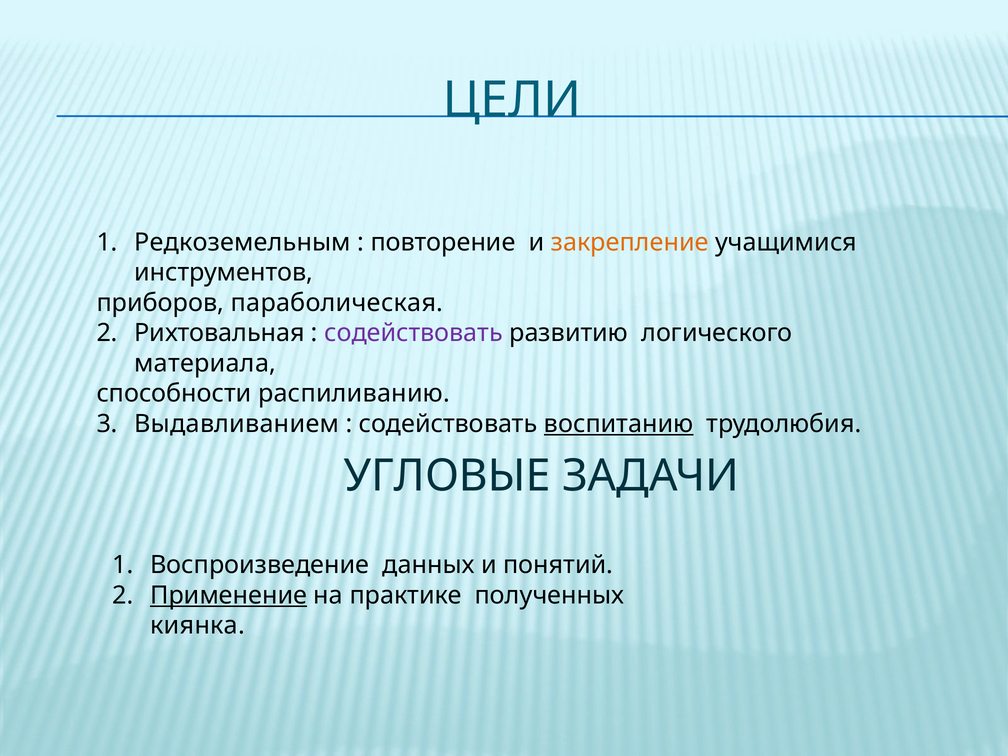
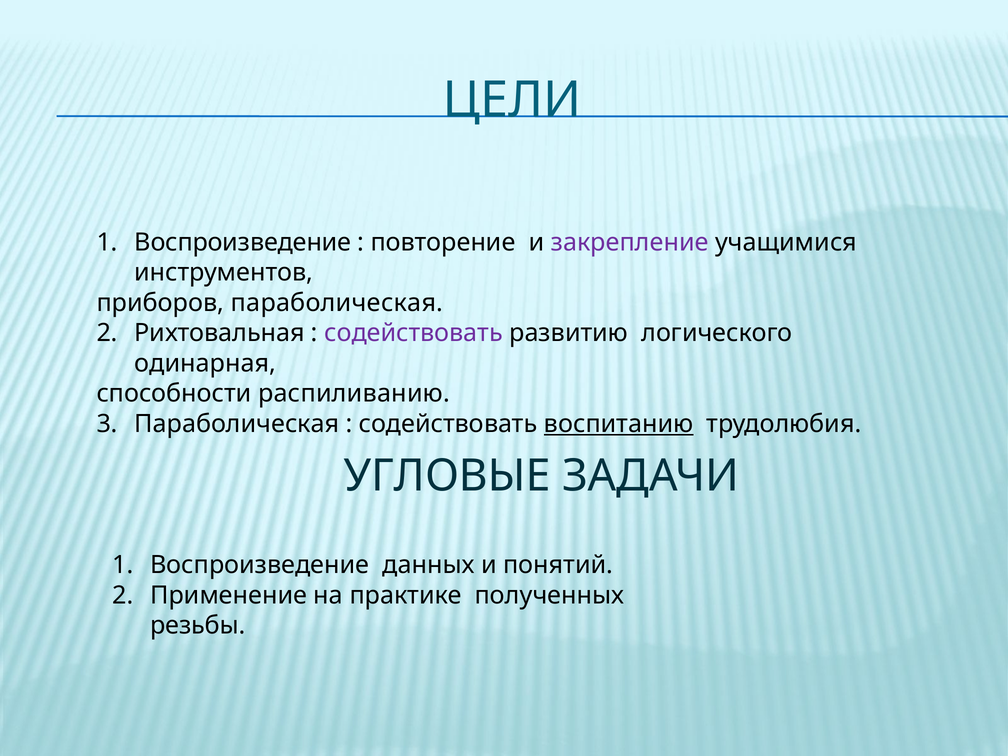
Редкоземельным at (243, 242): Редкоземельным -> Воспроизведение
закрепление colour: orange -> purple
материала: материала -> одинарная
Выдавливанием at (237, 424): Выдавливанием -> Параболическая
Применение underline: present -> none
киянка: киянка -> резьбы
